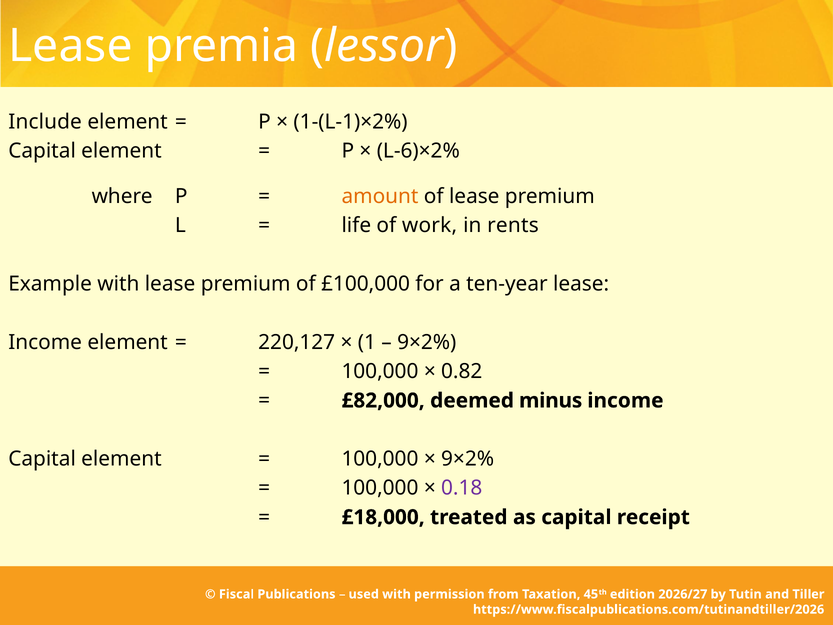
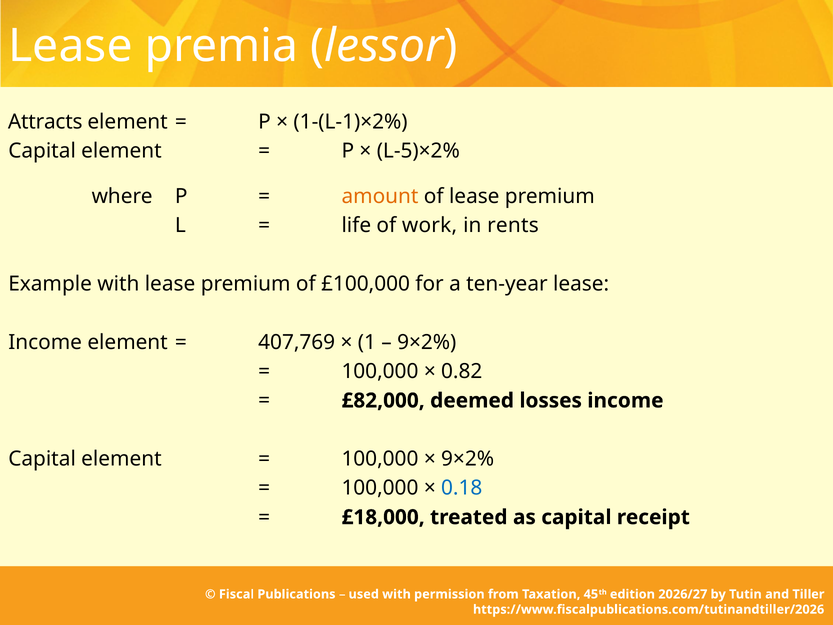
Include: Include -> Attracts
L-6)×2%: L-6)×2% -> L-5)×2%
220,127: 220,127 -> 407,769
minus: minus -> losses
0.18 colour: purple -> blue
